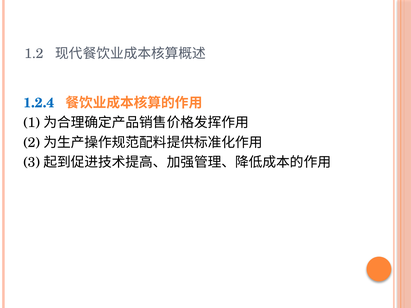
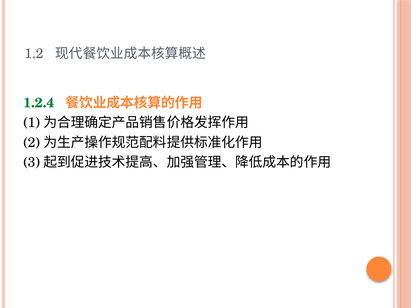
1.2.4 colour: blue -> green
